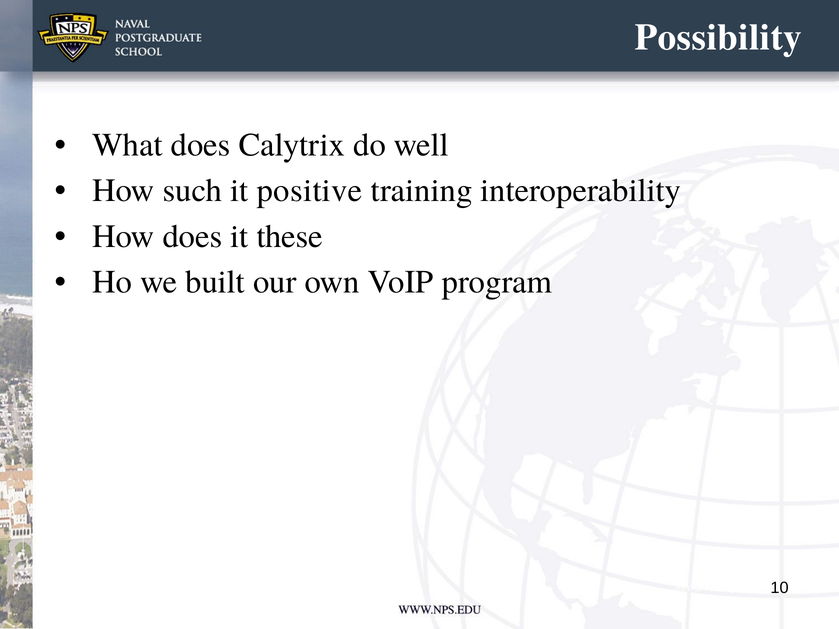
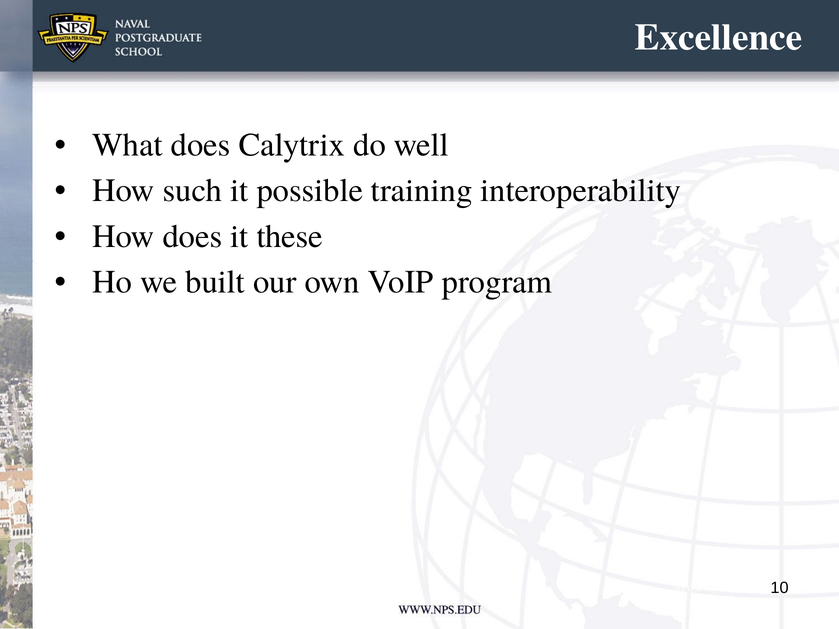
Possibility: Possibility -> Excellence
positive: positive -> possible
